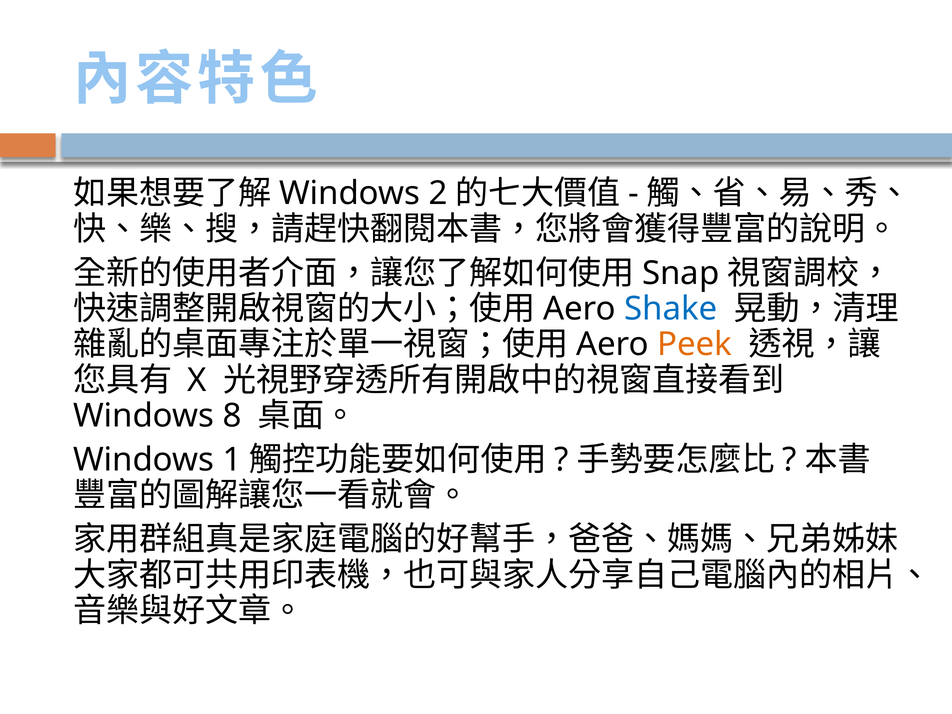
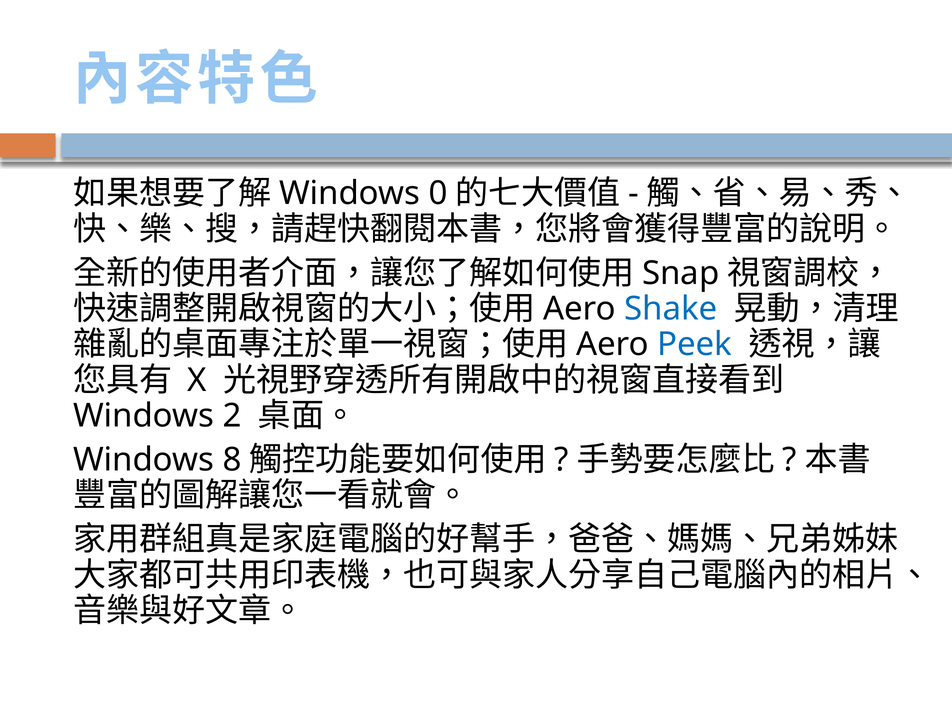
2: 2 -> 0
Peek colour: orange -> blue
8: 8 -> 2
1: 1 -> 8
